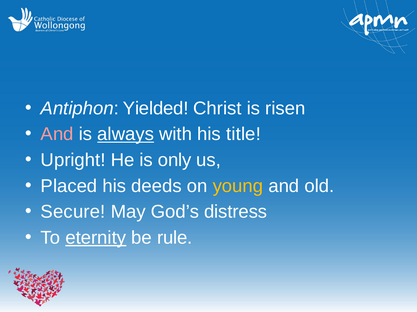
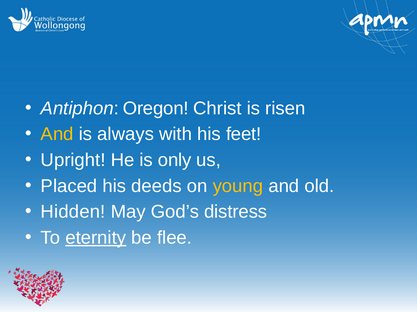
Yielded: Yielded -> Oregon
And at (57, 134) colour: pink -> yellow
always underline: present -> none
title: title -> feet
Secure: Secure -> Hidden
rule: rule -> flee
